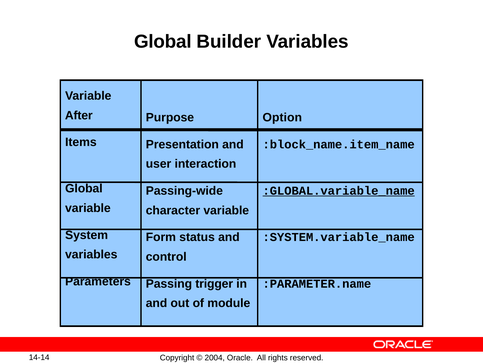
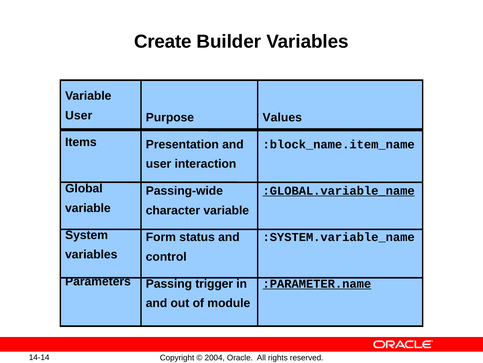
Global at (163, 41): Global -> Create
After at (79, 115): After -> User
Option: Option -> Values
:PARAMETER.name underline: none -> present
